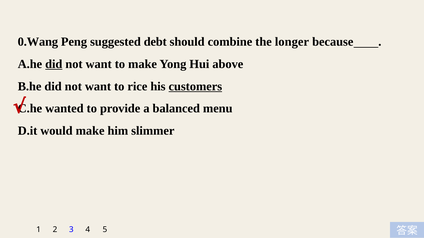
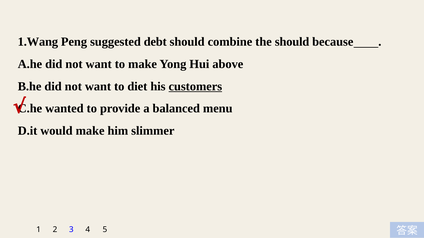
0.Wang: 0.Wang -> 1.Wang
the longer: longer -> should
did at (54, 64) underline: present -> none
rice: rice -> diet
